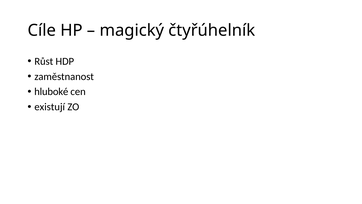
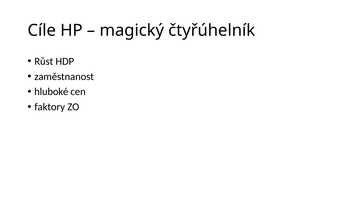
existují: existují -> faktory
